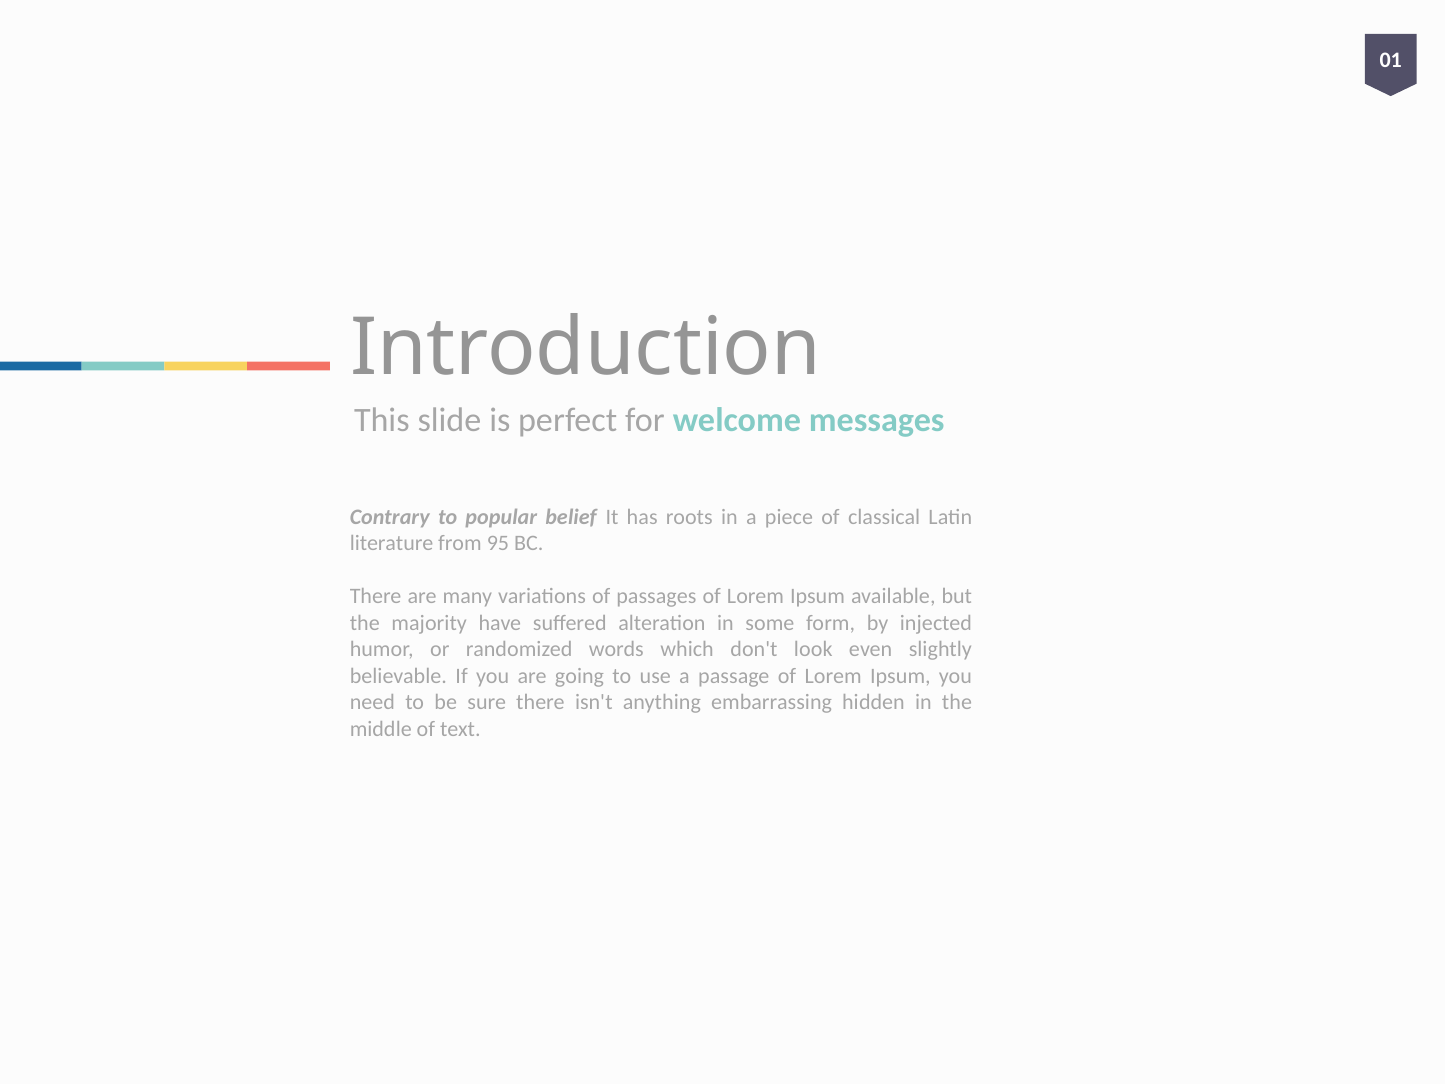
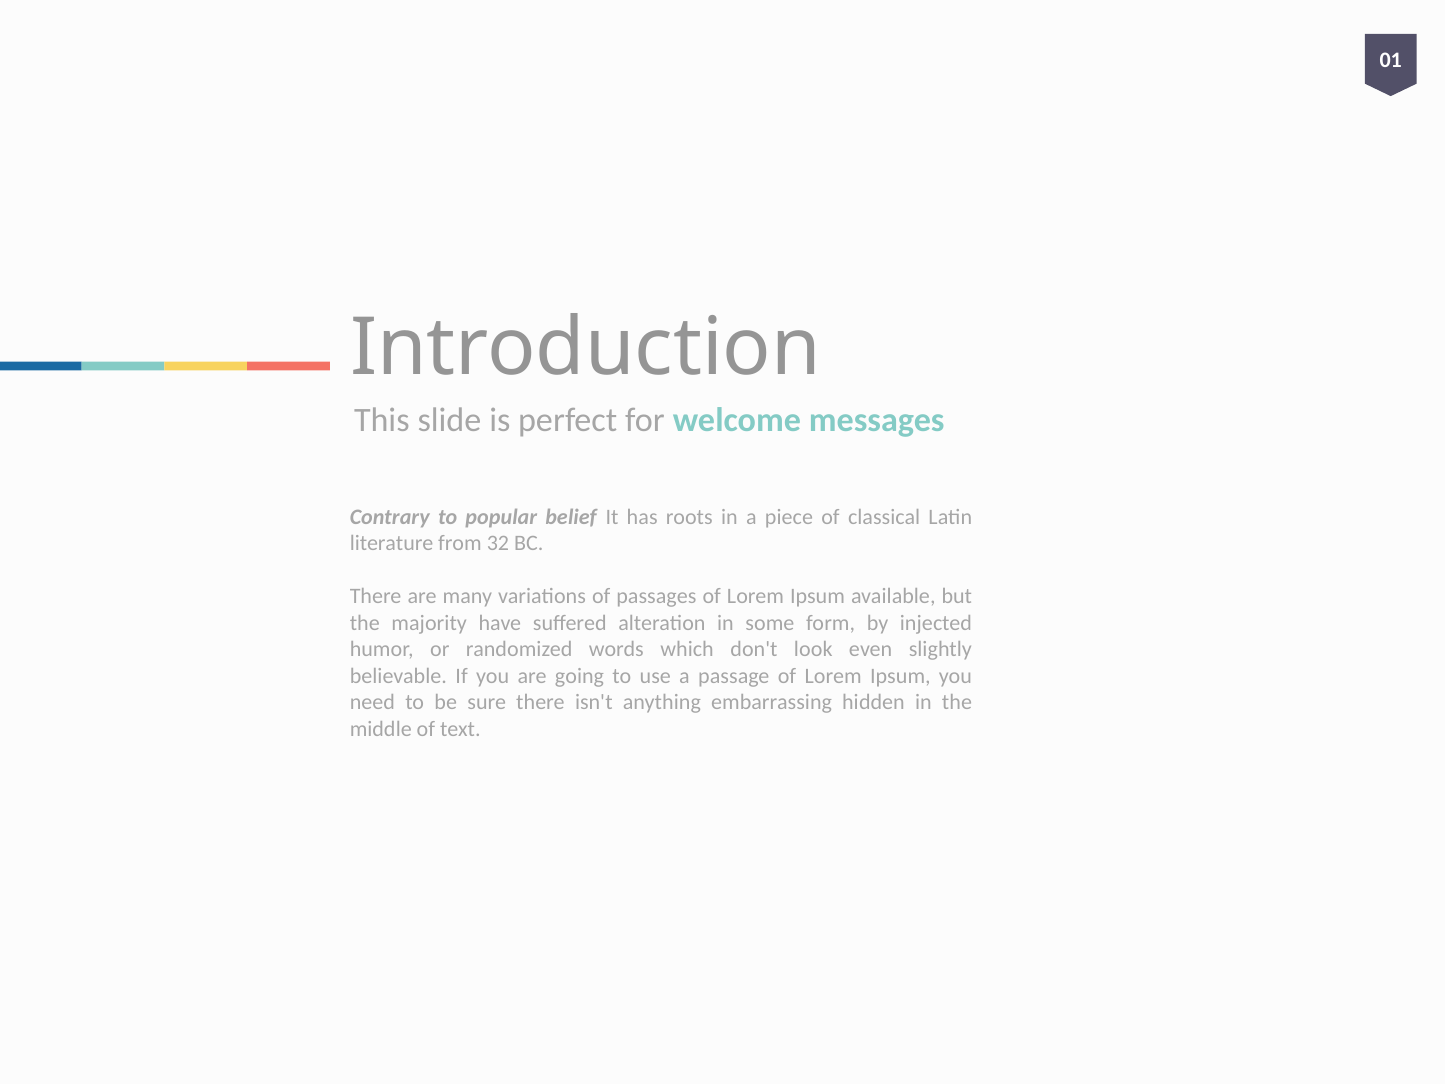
95: 95 -> 32
